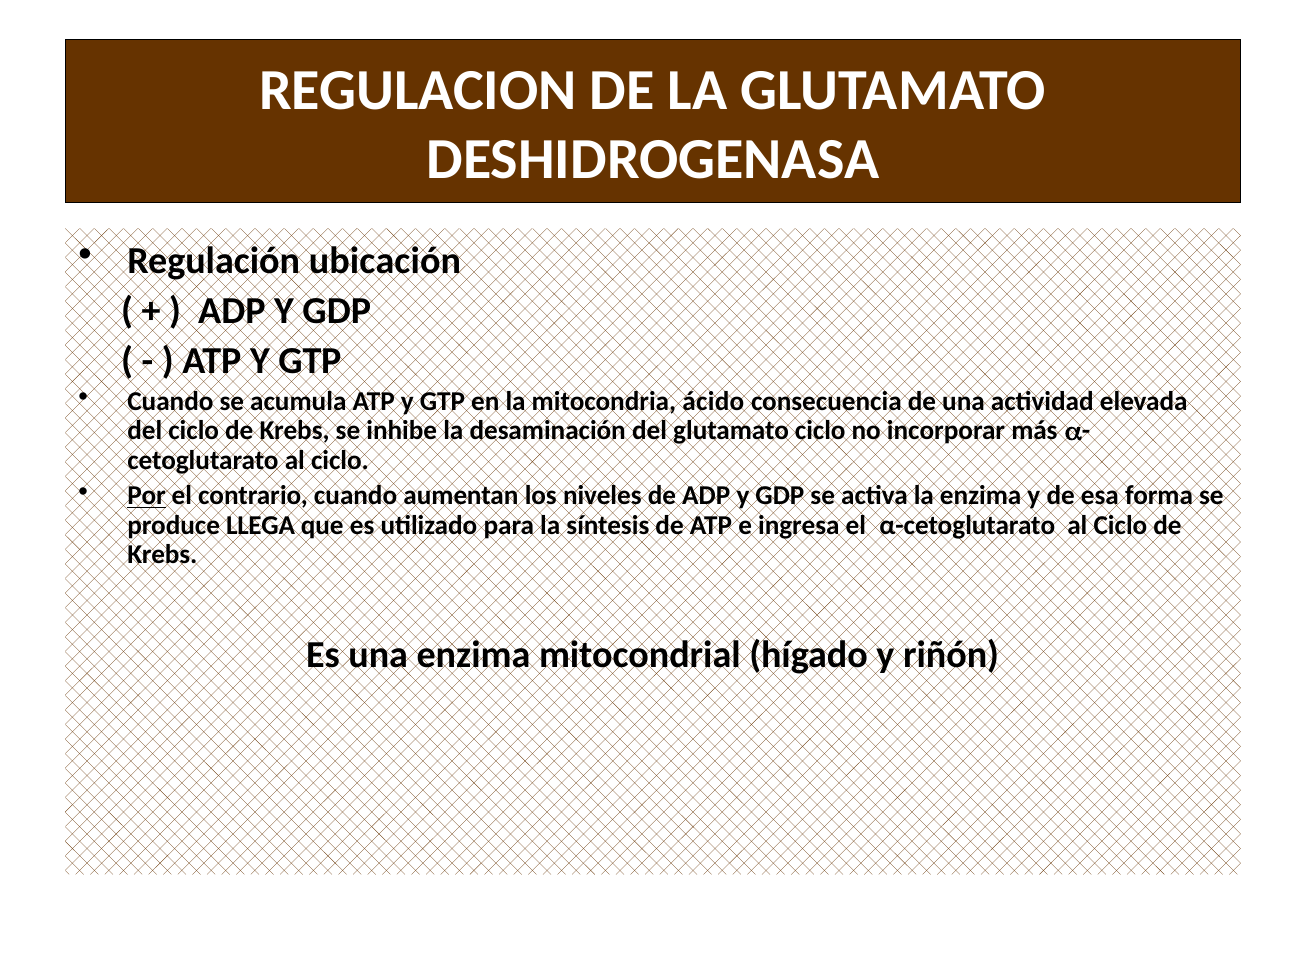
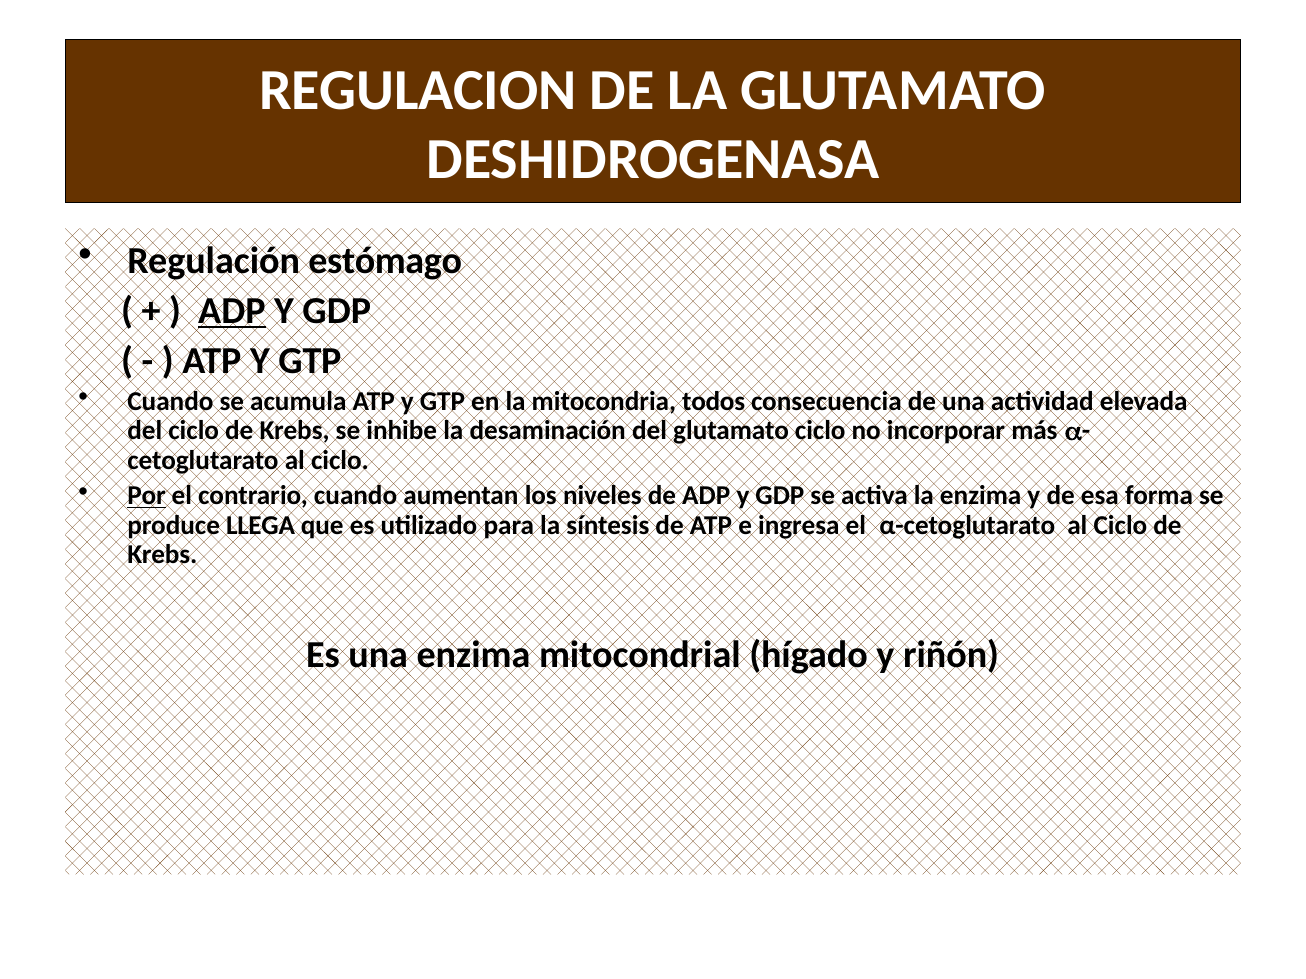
ubicación: ubicación -> estómago
ADP at (232, 311) underline: none -> present
ácido: ácido -> todos
